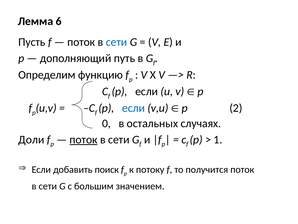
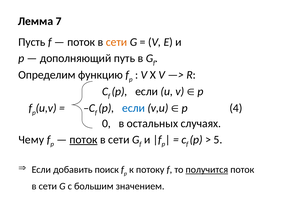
6: 6 -> 7
сети at (117, 42) colour: blue -> orange
2: 2 -> 4
Доли: Доли -> Чему
1: 1 -> 5
получится underline: none -> present
